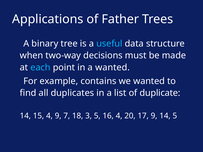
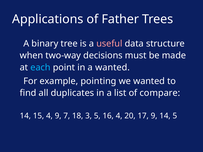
useful colour: light blue -> pink
contains: contains -> pointing
duplicate: duplicate -> compare
